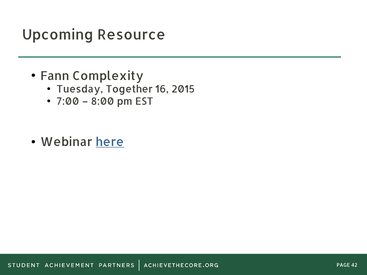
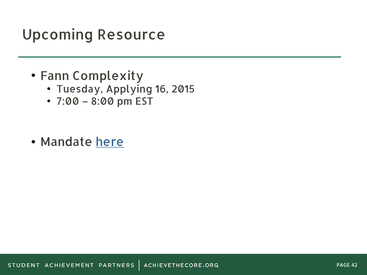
Together: Together -> Applying
Webinar: Webinar -> Mandate
